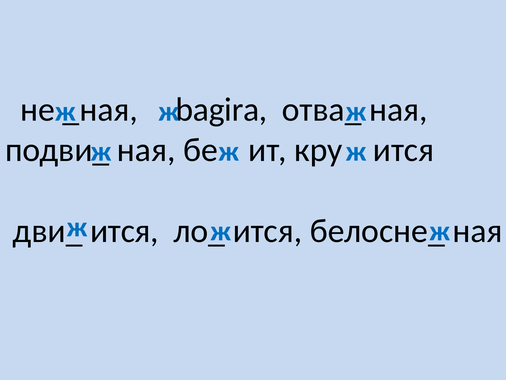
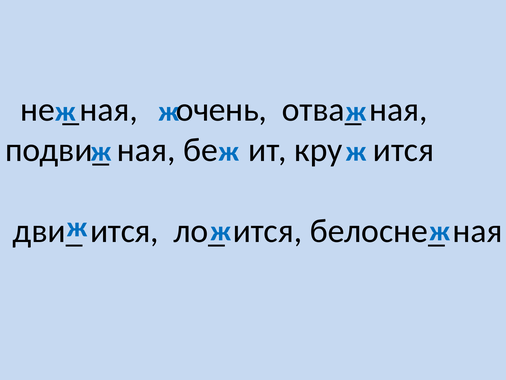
bagira: bagira -> очень
